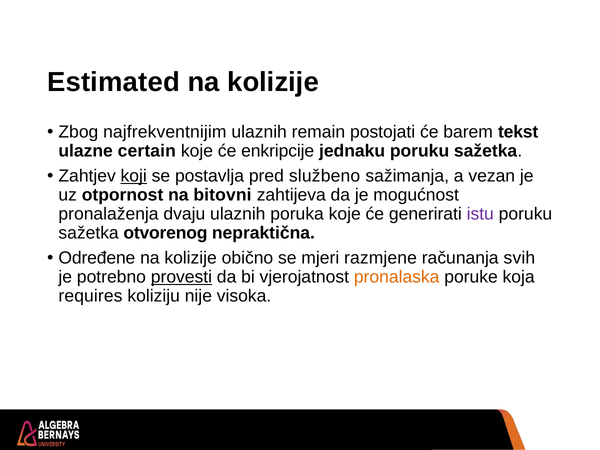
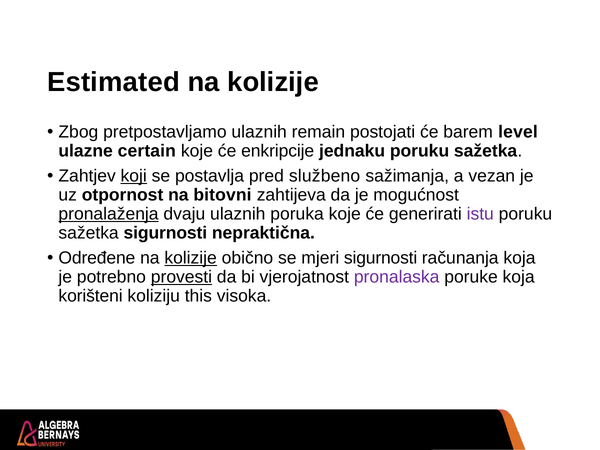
najfrekventnijim: najfrekventnijim -> pretpostavljamo
tekst: tekst -> level
pronalaženja underline: none -> present
sažetka otvorenog: otvorenog -> sigurnosti
kolizije at (191, 258) underline: none -> present
mjeri razmjene: razmjene -> sigurnosti
računanja svih: svih -> koja
pronalaska colour: orange -> purple
requires: requires -> korišteni
nije: nije -> this
